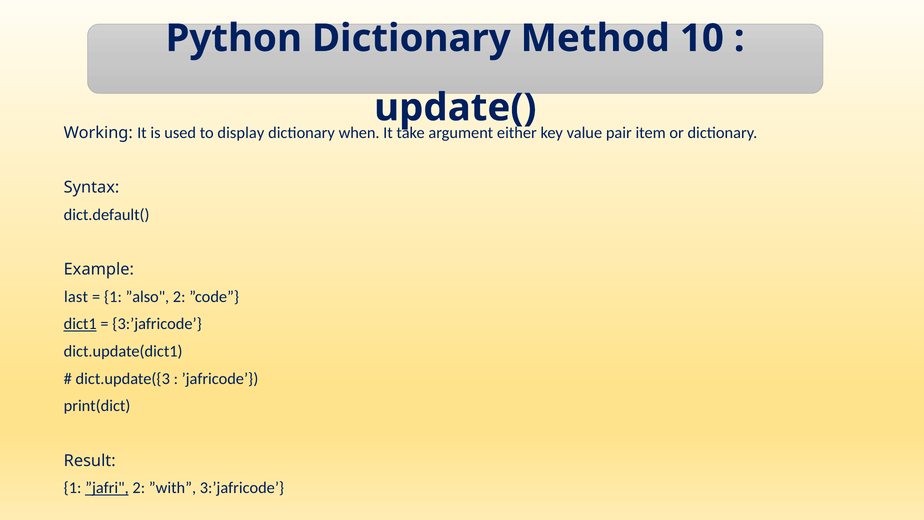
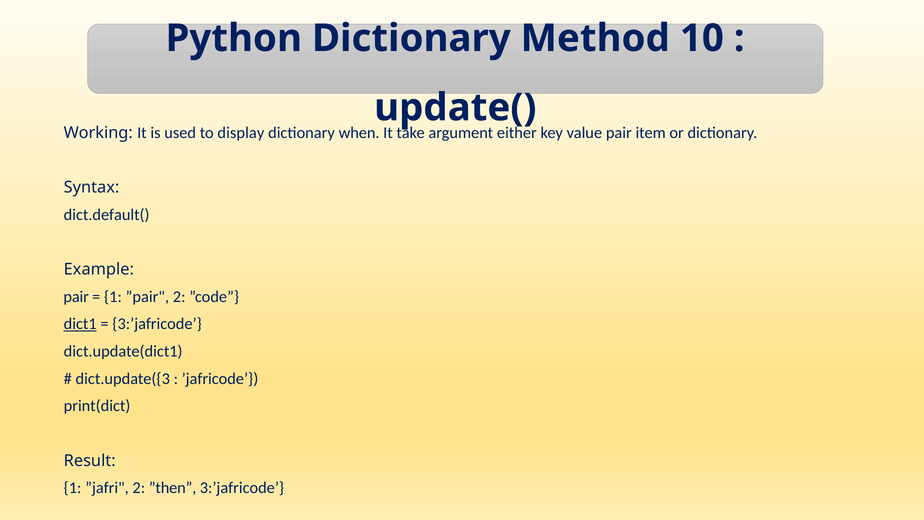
last at (76, 297): last -> pair
”also: ”also -> ”pair
”jafri underline: present -> none
”with: ”with -> ”then
